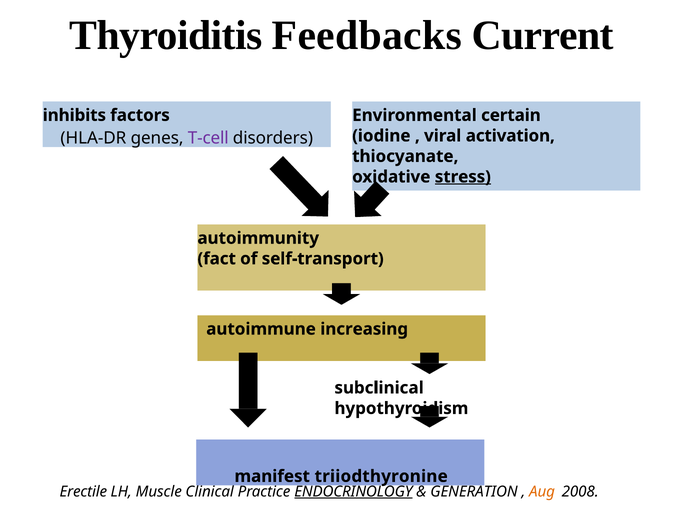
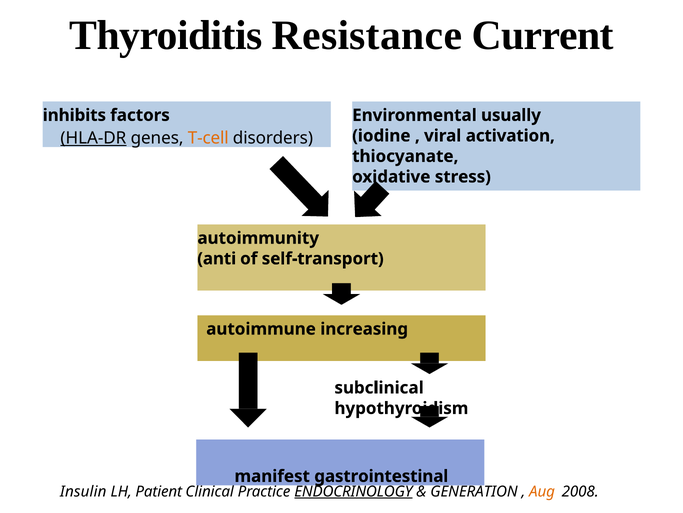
Feedbacks: Feedbacks -> Resistance
certain: certain -> usually
HLA-DR underline: none -> present
T-cell colour: purple -> orange
stress underline: present -> none
fact: fact -> anti
triiodthyronine: triiodthyronine -> gastrointestinal
Erectile: Erectile -> Insulin
Muscle: Muscle -> Patient
